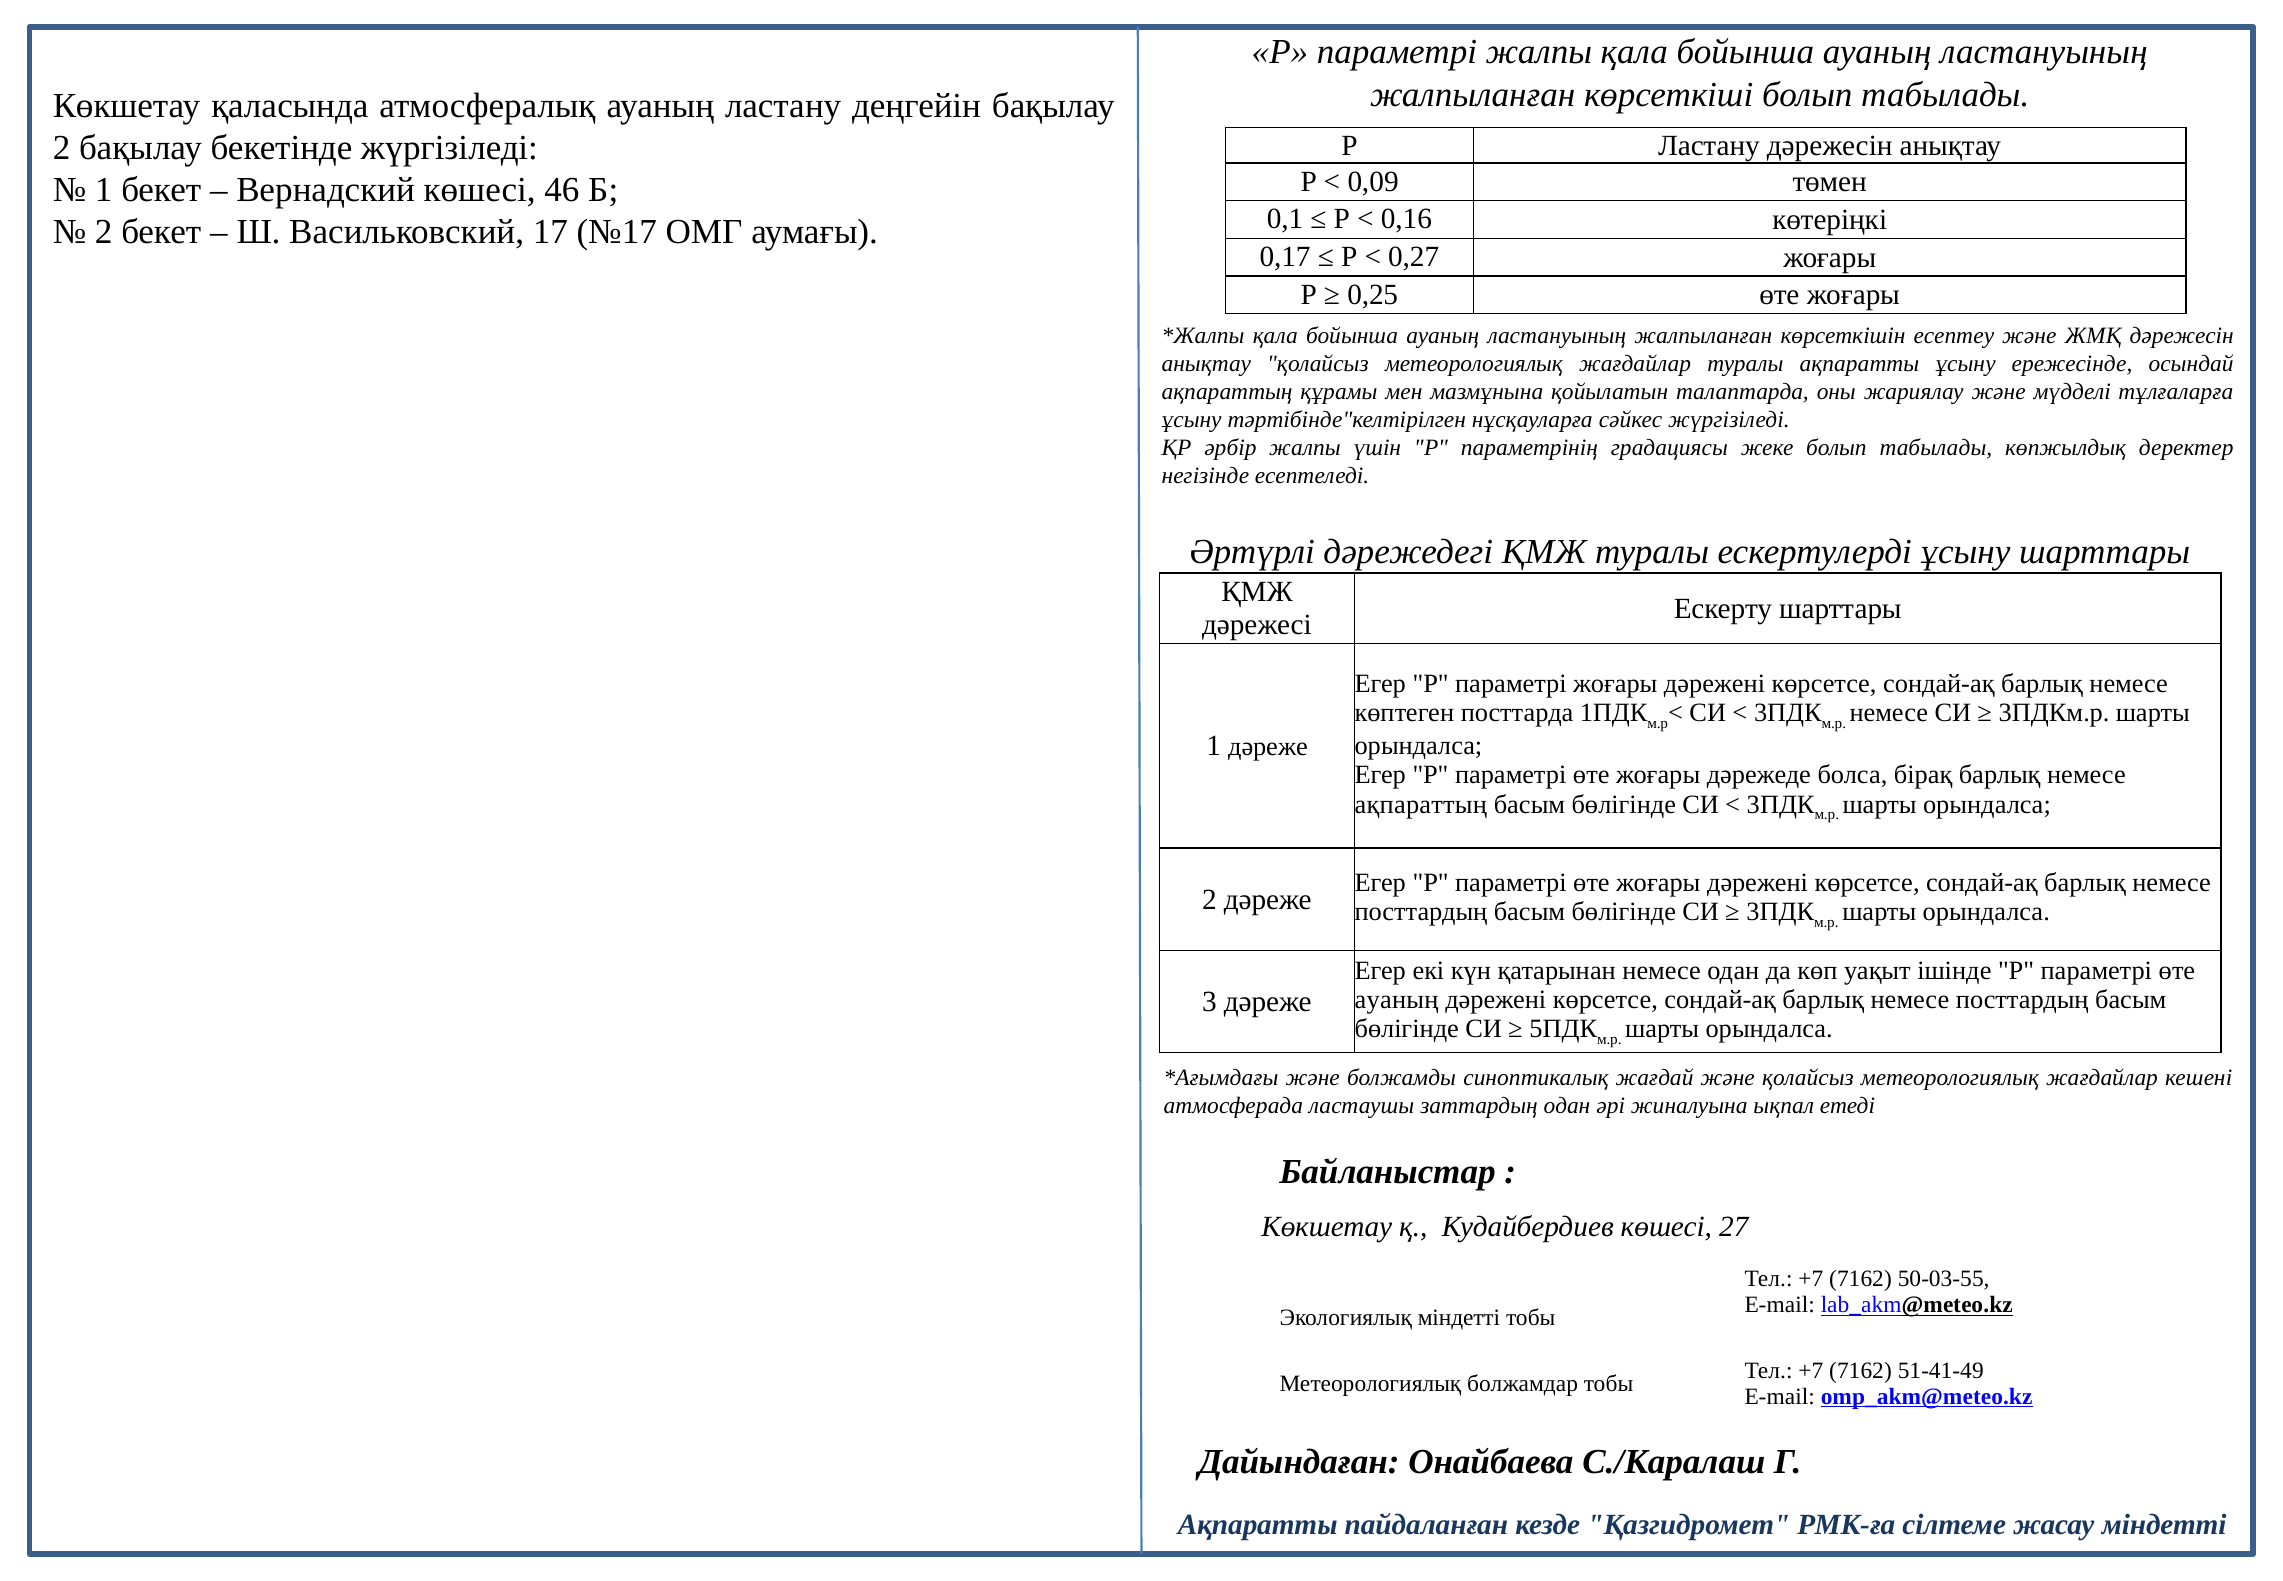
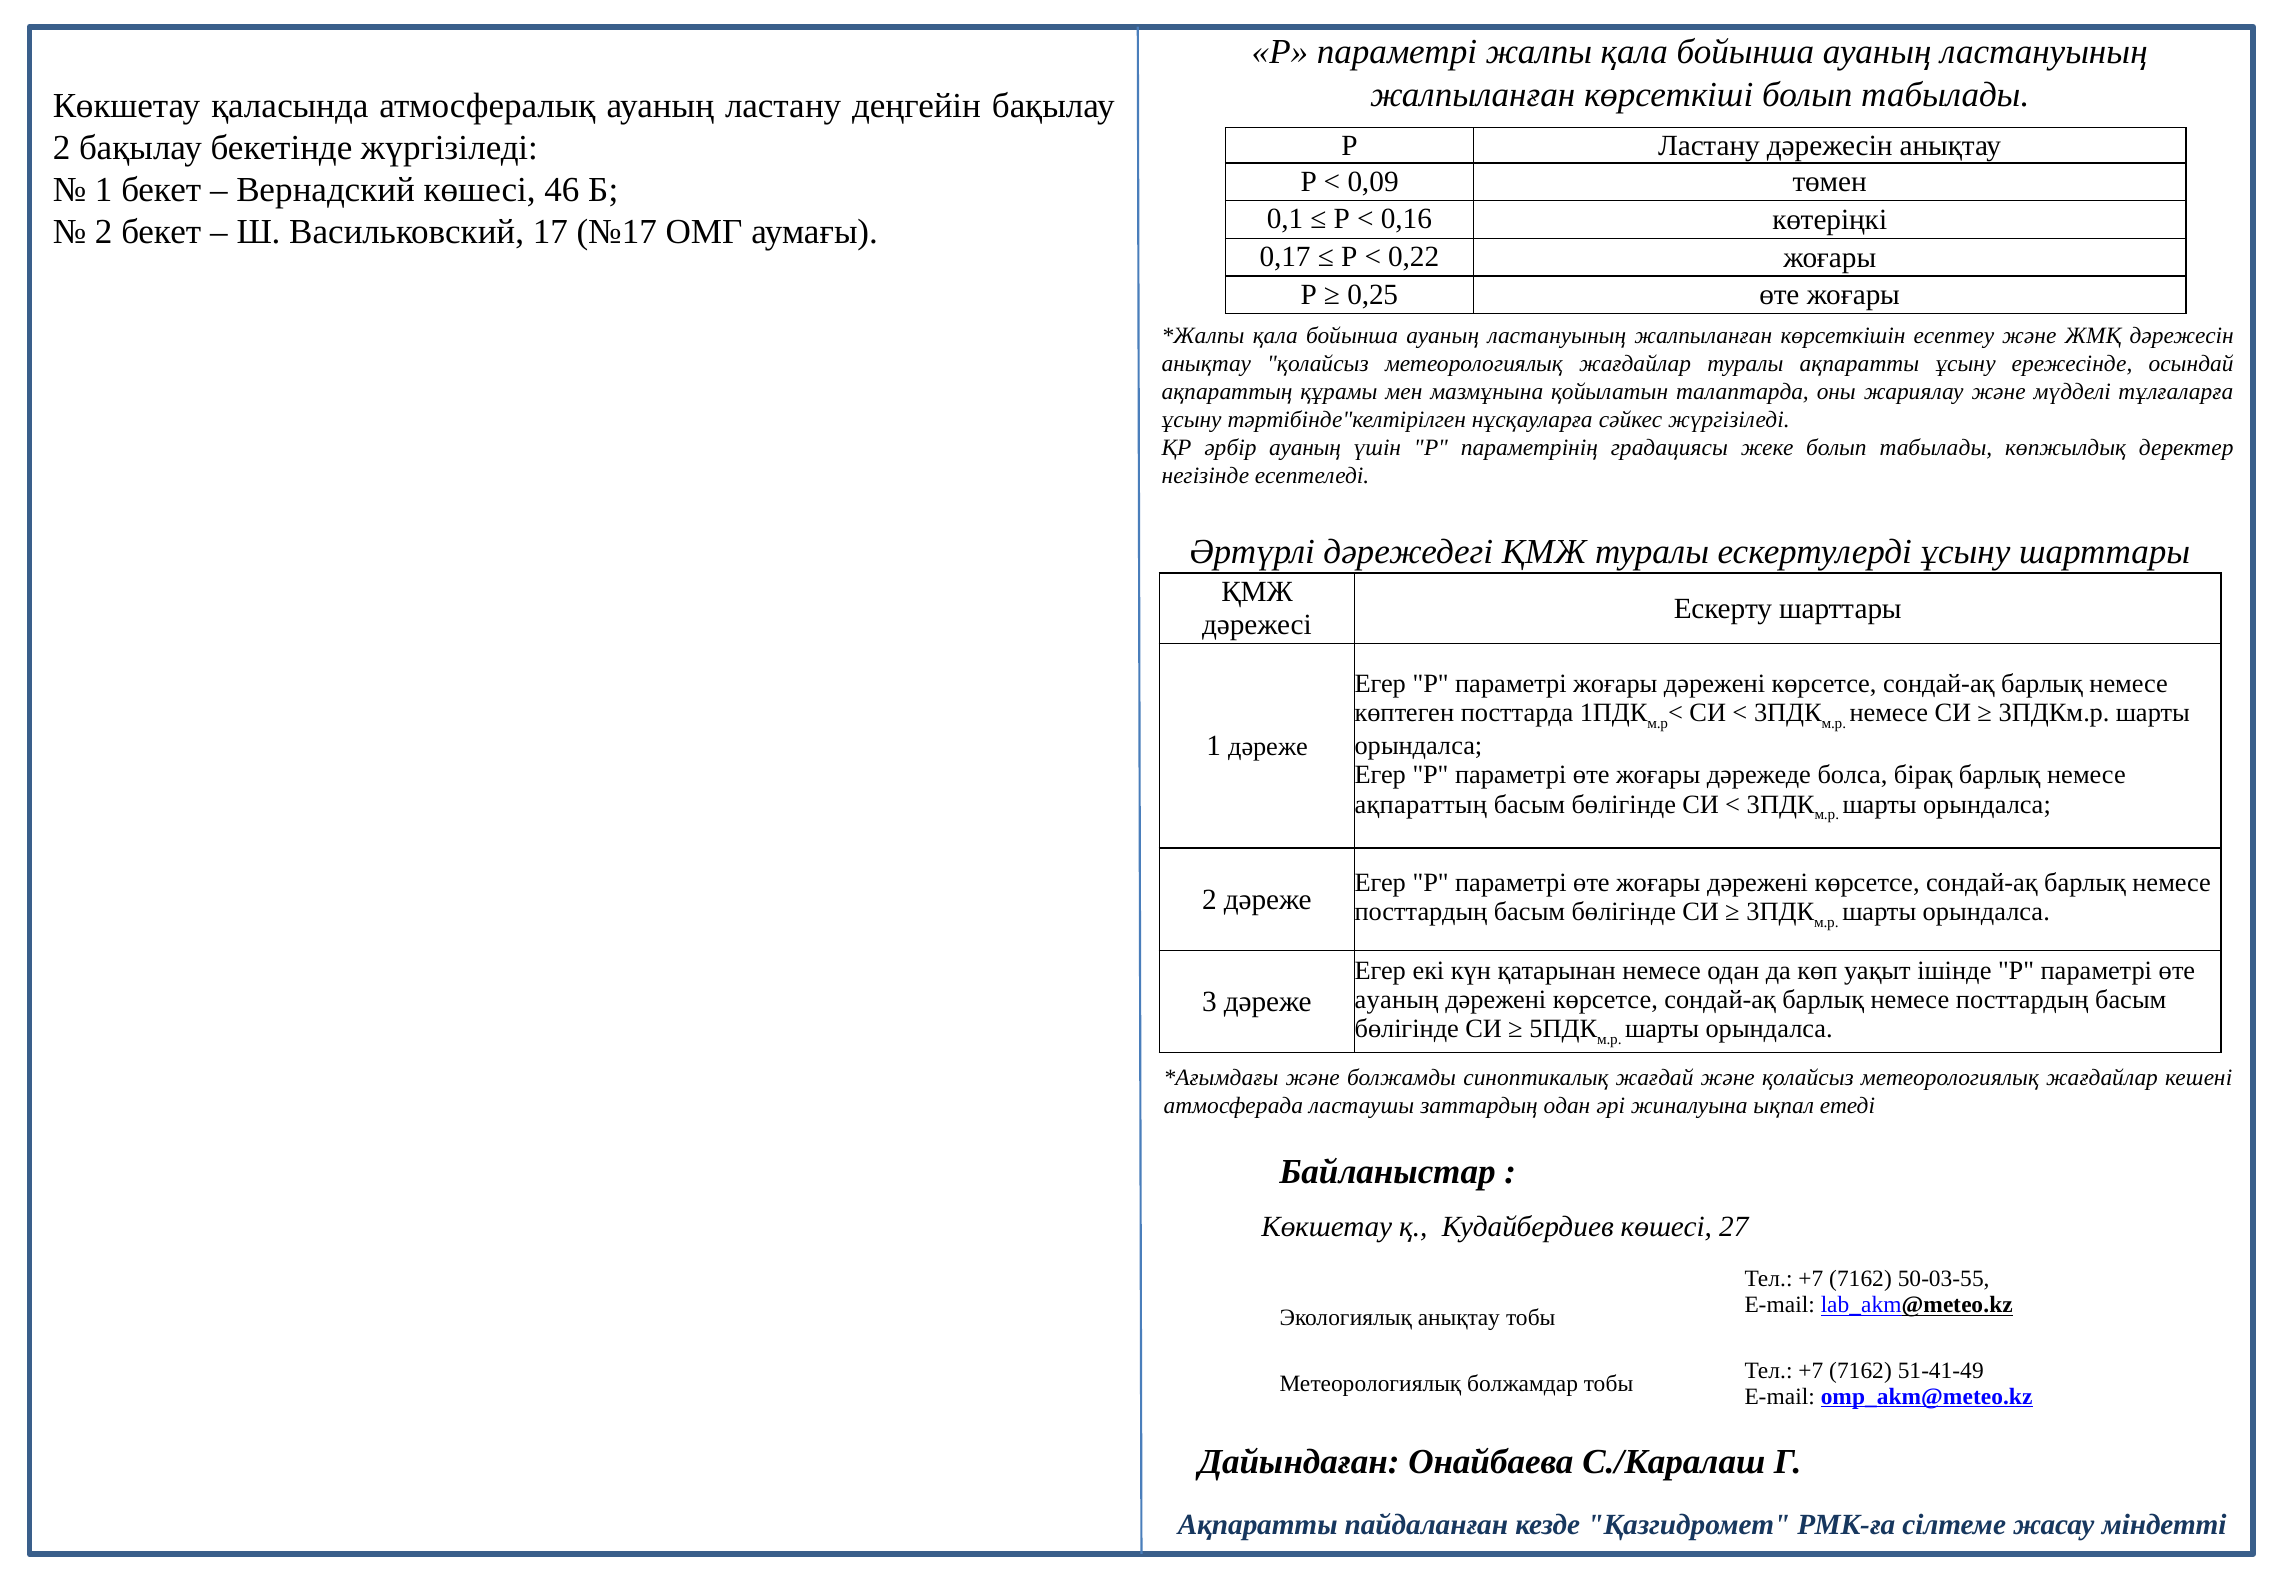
0,27: 0,27 -> 0,22
әрбір жалпы: жалпы -> ауаның
Экологиялық міндетті: міндетті -> анықтау
